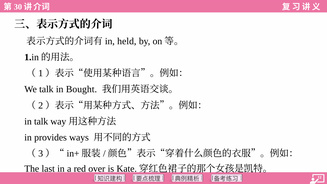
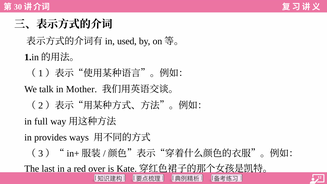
held: held -> used
Bought: Bought -> Mother
in talk: talk -> full
